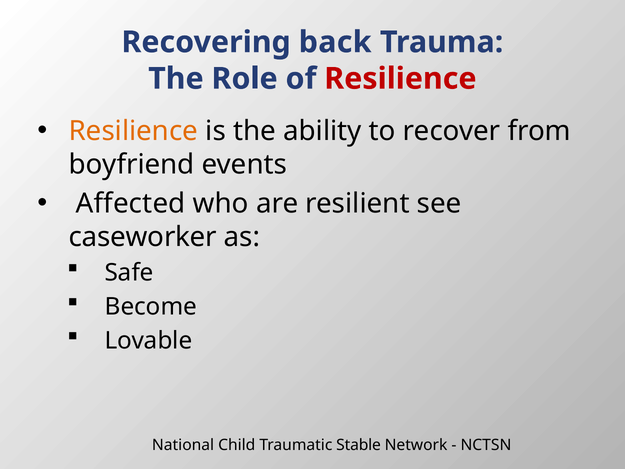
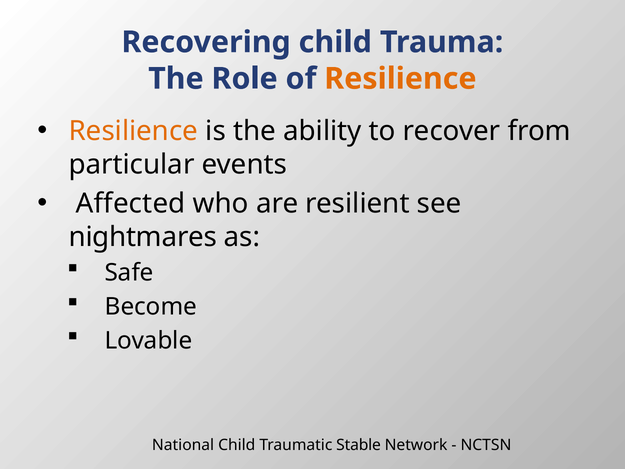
Recovering back: back -> child
Resilience at (400, 79) colour: red -> orange
boyfriend: boyfriend -> particular
caseworker: caseworker -> nightmares
